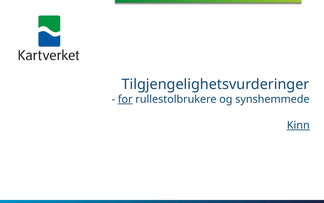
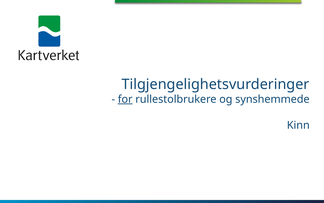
Kinn underline: present -> none
